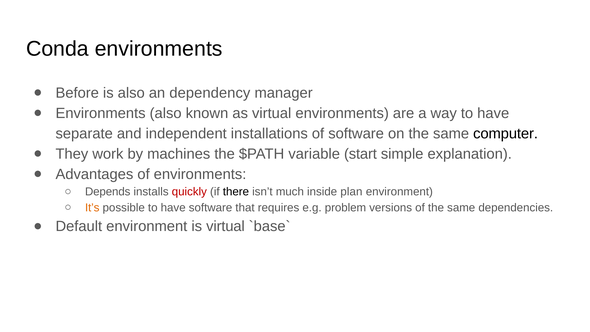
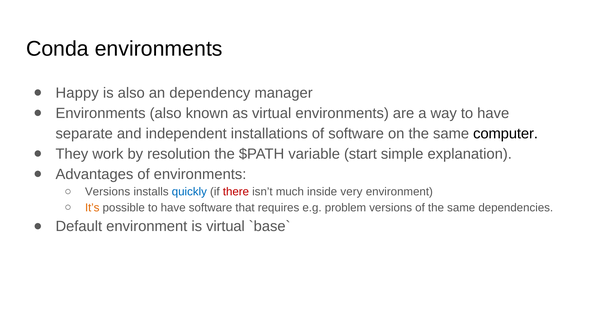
Before: Before -> Happy
machines: machines -> resolution
Depends at (108, 192): Depends -> Versions
quickly colour: red -> blue
there colour: black -> red
plan: plan -> very
